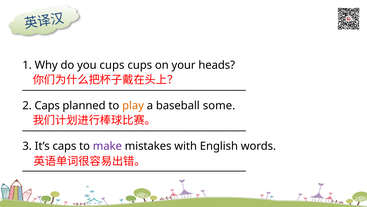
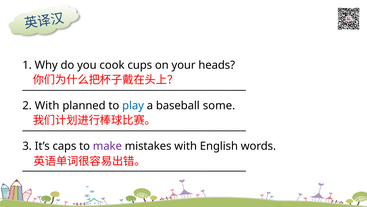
you cups: cups -> cook
2 Caps: Caps -> With
play colour: orange -> blue
